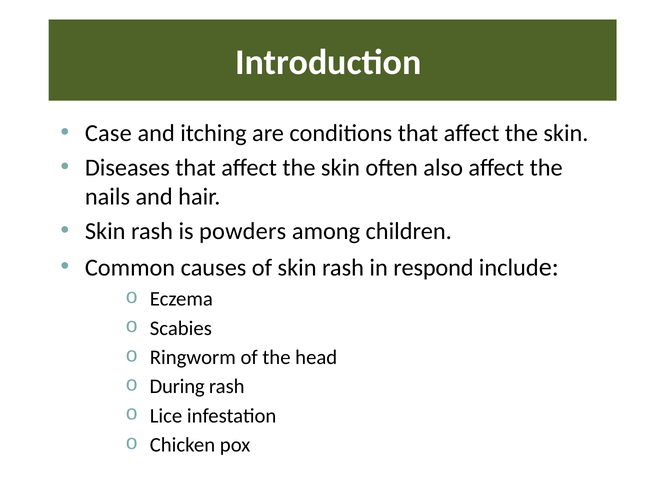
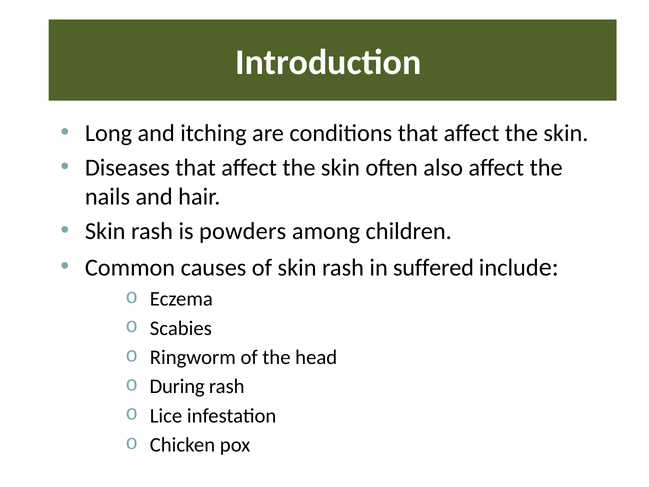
Case: Case -> Long
respond: respond -> suffered
